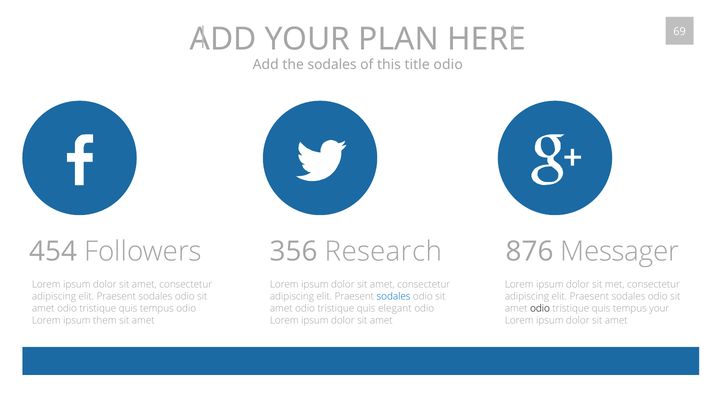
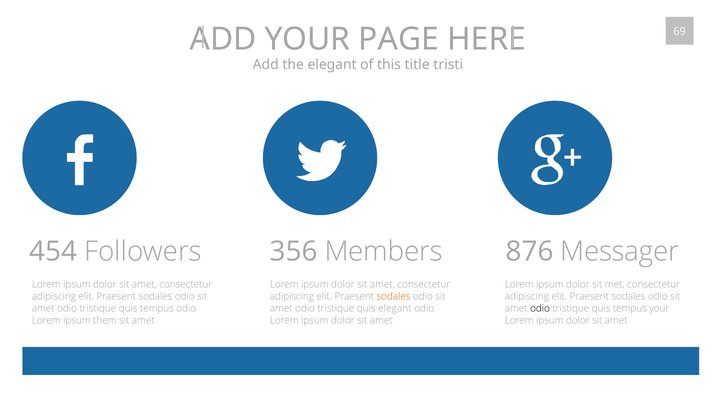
PLAN: PLAN -> PAGE
the sodales: sodales -> elegant
title odio: odio -> tristi
Research: Research -> Members
sodales at (394, 296) colour: blue -> orange
